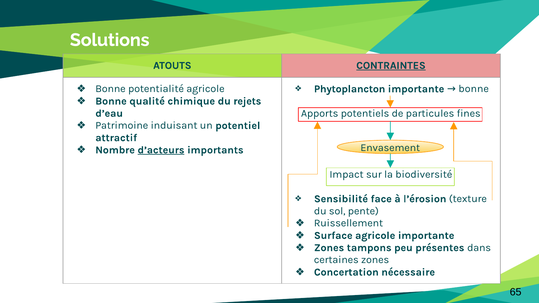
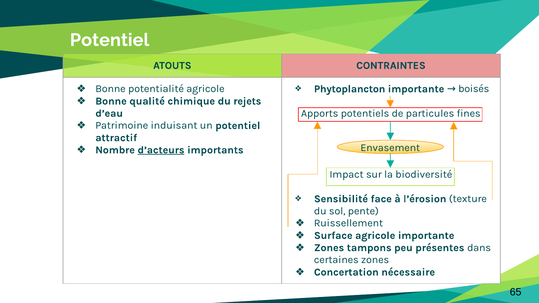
Solutions at (110, 40): Solutions -> Potentiel
CONTRAINTES underline: present -> none
importante bonne: bonne -> boisés
